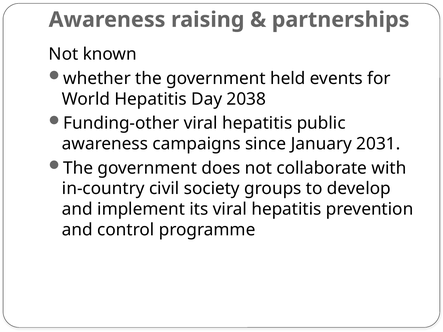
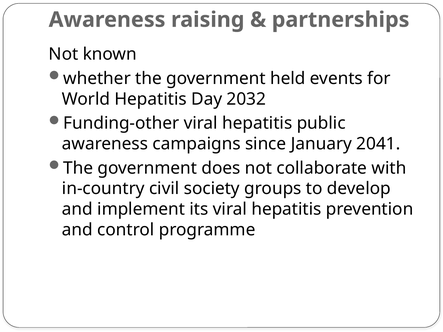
2038: 2038 -> 2032
2031: 2031 -> 2041
